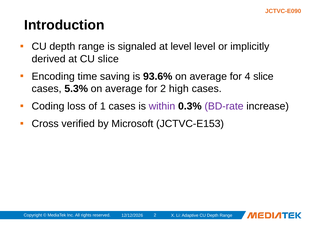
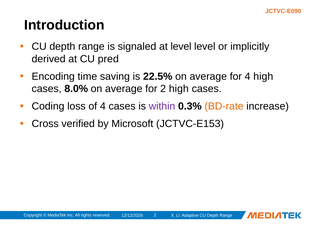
CU slice: slice -> pred
93.6%: 93.6% -> 22.5%
4 slice: slice -> high
5.3%: 5.3% -> 8.0%
of 1: 1 -> 4
BD-rate colour: purple -> orange
